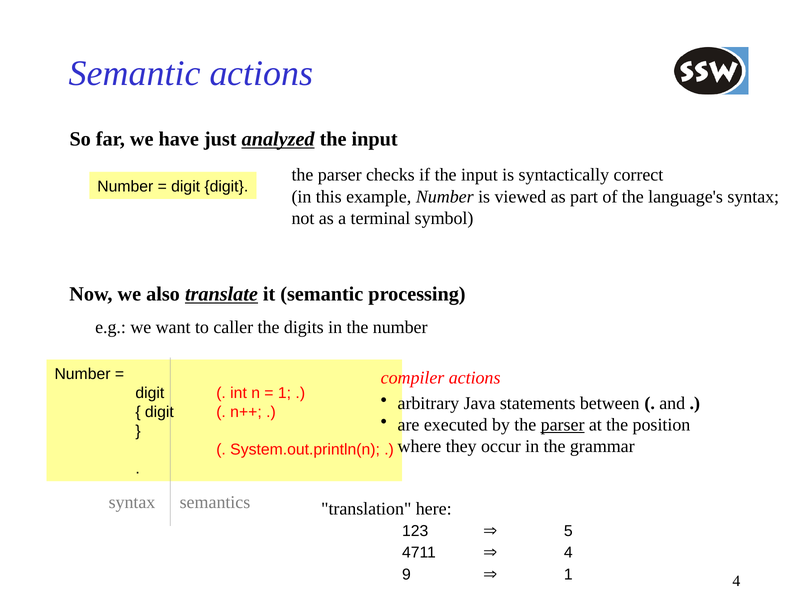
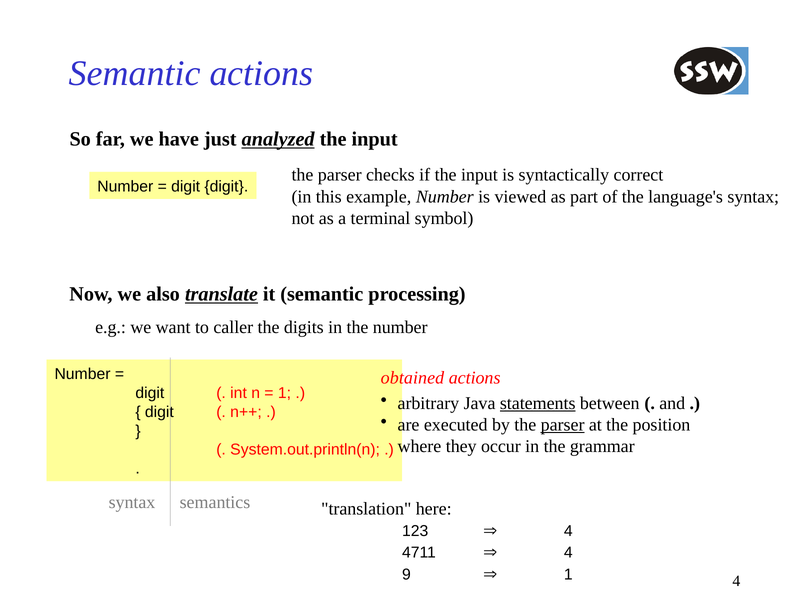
compiler: compiler -> obtained
statements underline: none -> present
5 at (568, 531): 5 -> 4
